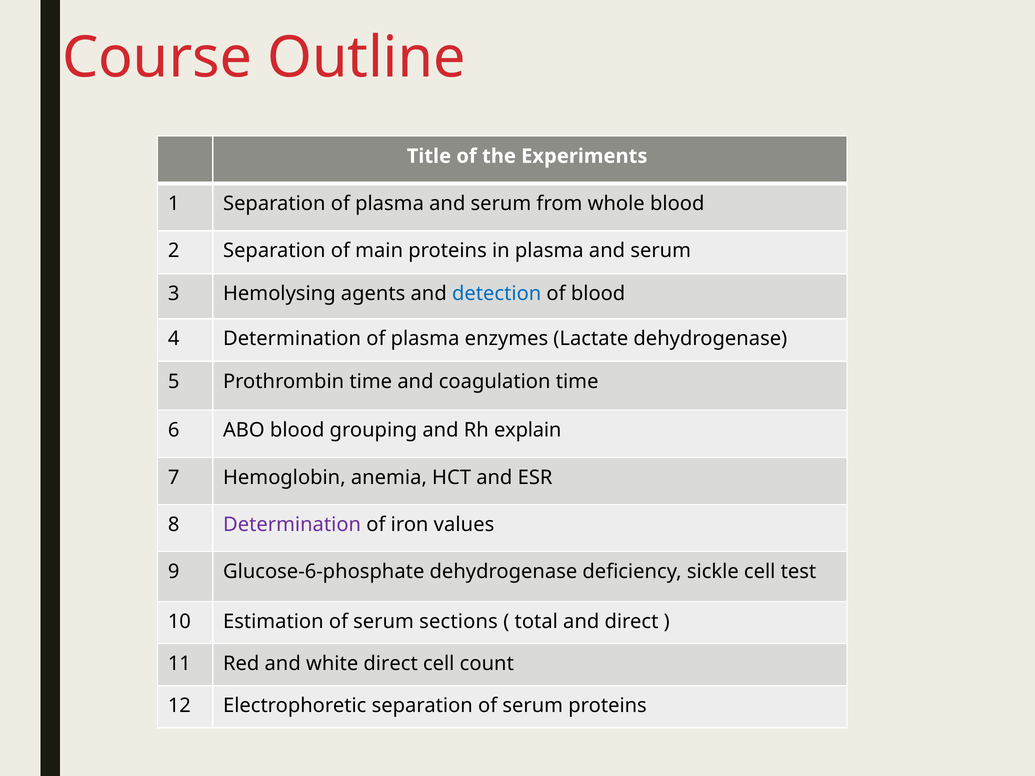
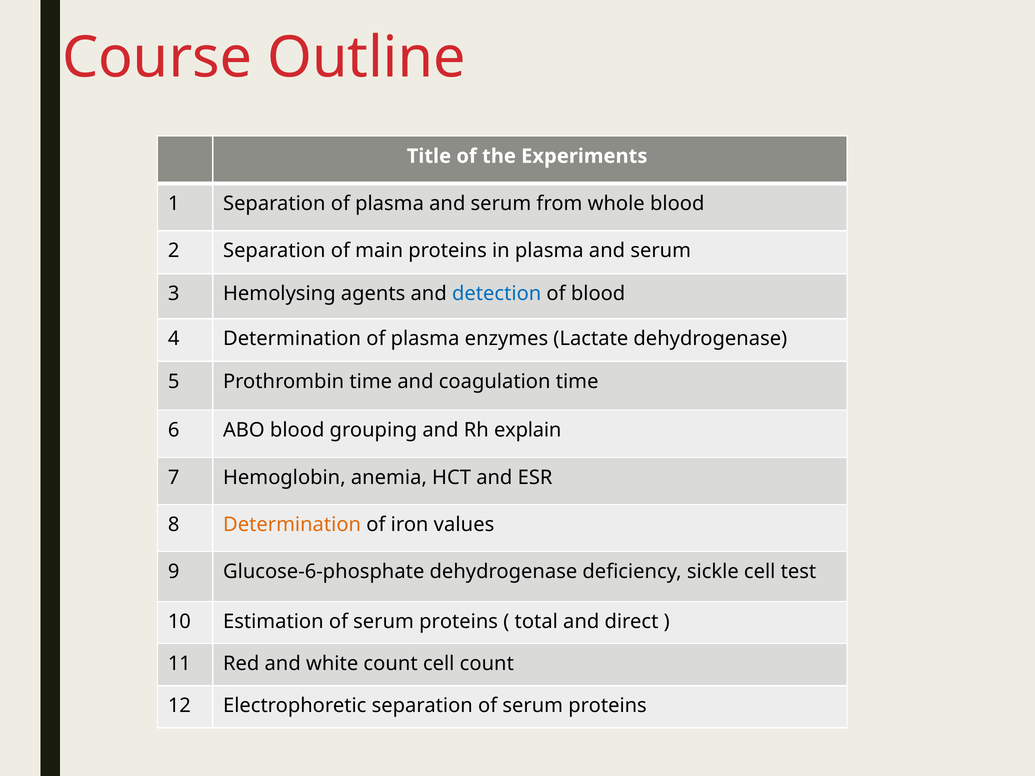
Determination at (292, 525) colour: purple -> orange
Estimation of serum sections: sections -> proteins
white direct: direct -> count
